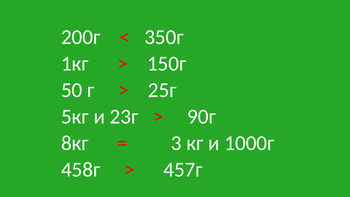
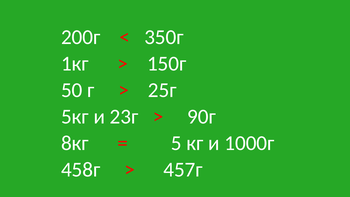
3: 3 -> 5
